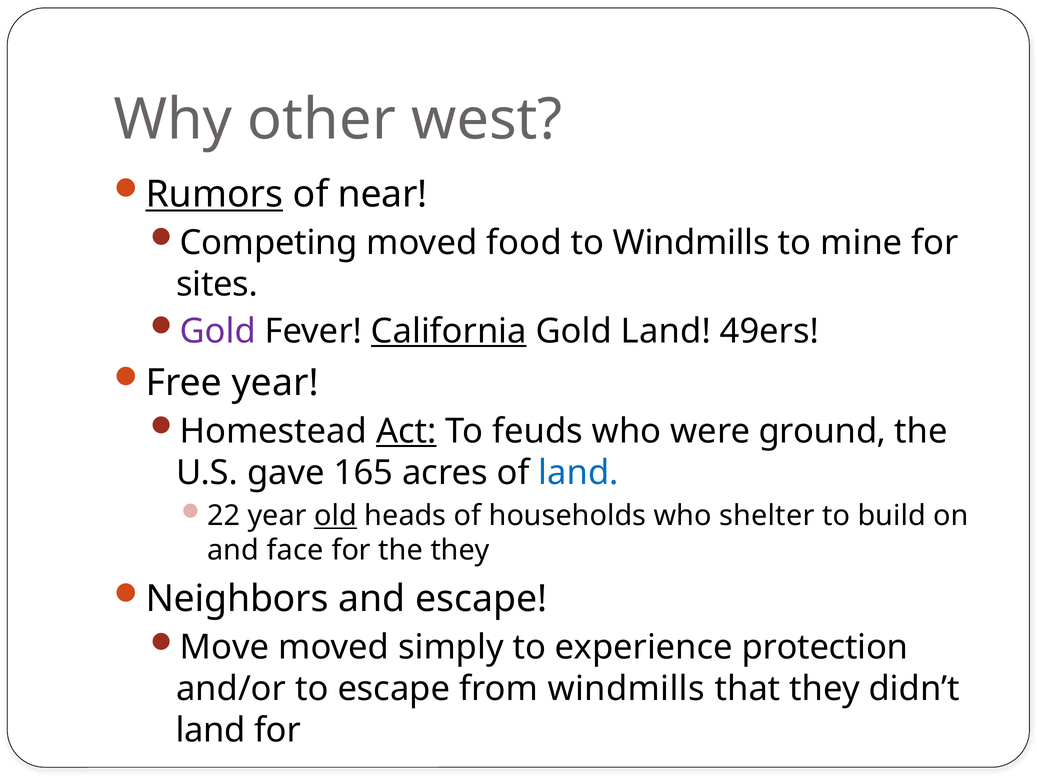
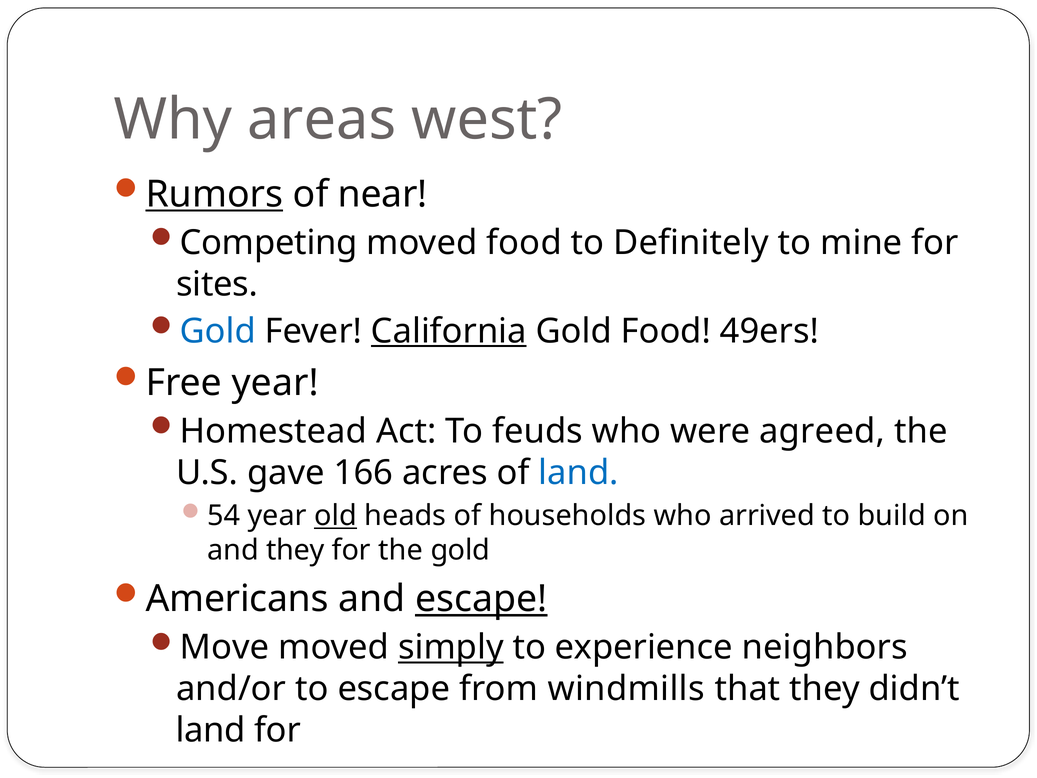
other: other -> areas
to Windmills: Windmills -> Definitely
Gold at (218, 331) colour: purple -> blue
Gold Land: Land -> Food
Act underline: present -> none
ground: ground -> agreed
165: 165 -> 166
22: 22 -> 54
shelter: shelter -> arrived
and face: face -> they
the they: they -> gold
Neighbors: Neighbors -> Americans
escape at (481, 599) underline: none -> present
simply underline: none -> present
protection: protection -> neighbors
